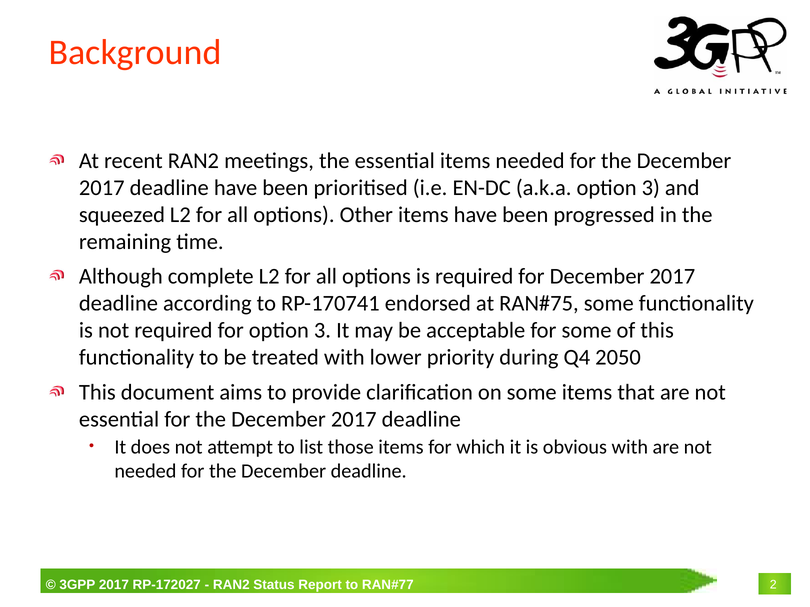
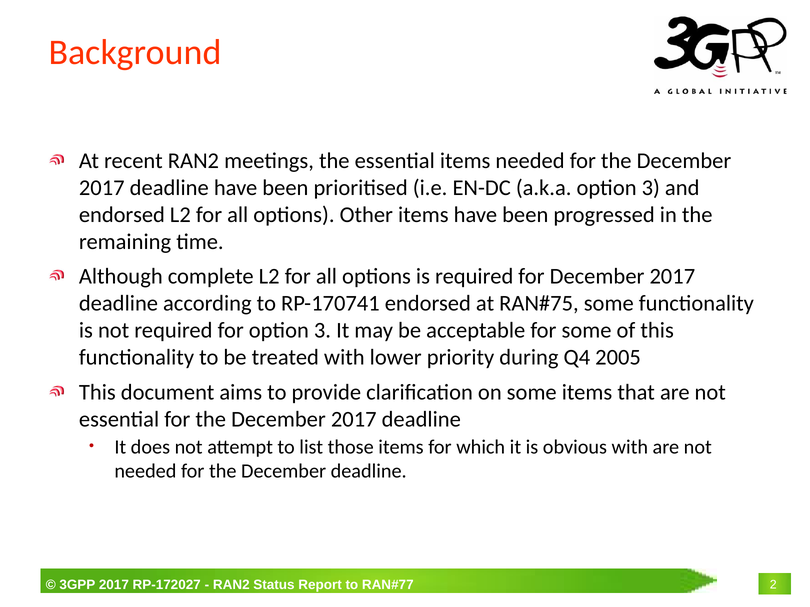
squeezed at (122, 215): squeezed -> endorsed
2050: 2050 -> 2005
